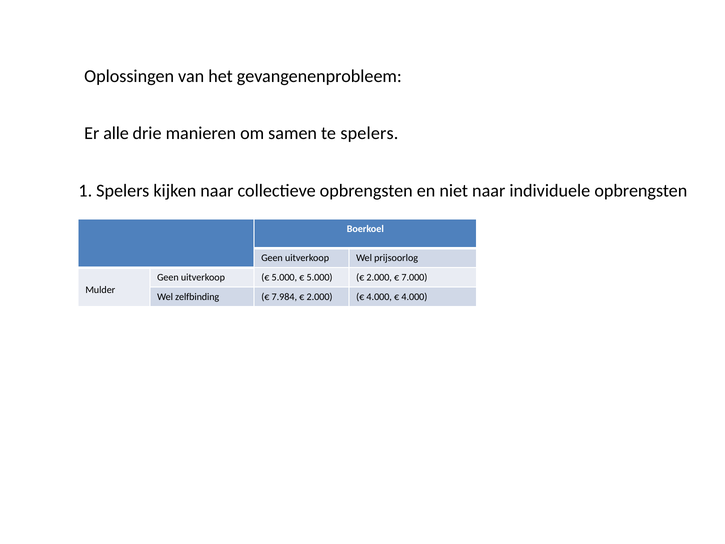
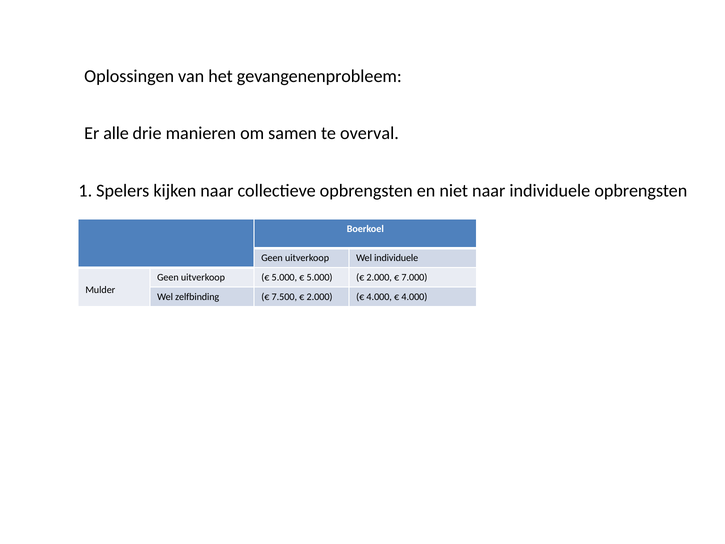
te spelers: spelers -> overval
Wel prijsoorlog: prijsoorlog -> individuele
7.984: 7.984 -> 7.500
